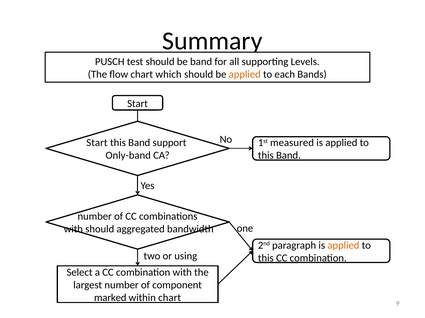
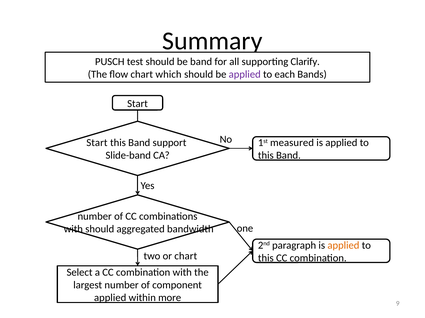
Levels: Levels -> Clarify
applied at (245, 74) colour: orange -> purple
Only-band: Only-band -> Slide-band
or using: using -> chart
marked at (110, 298): marked -> applied
within chart: chart -> more
